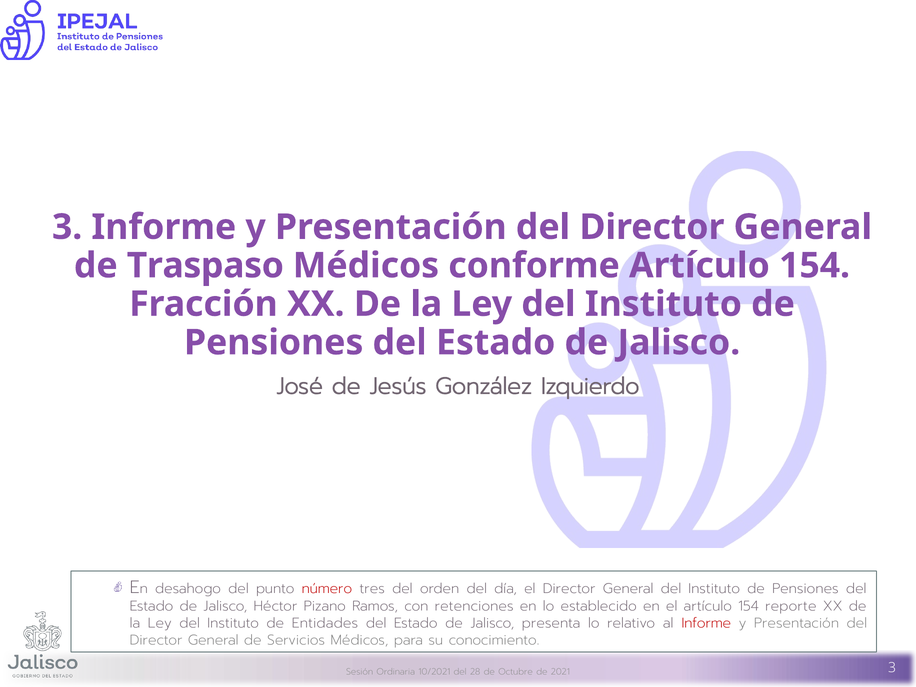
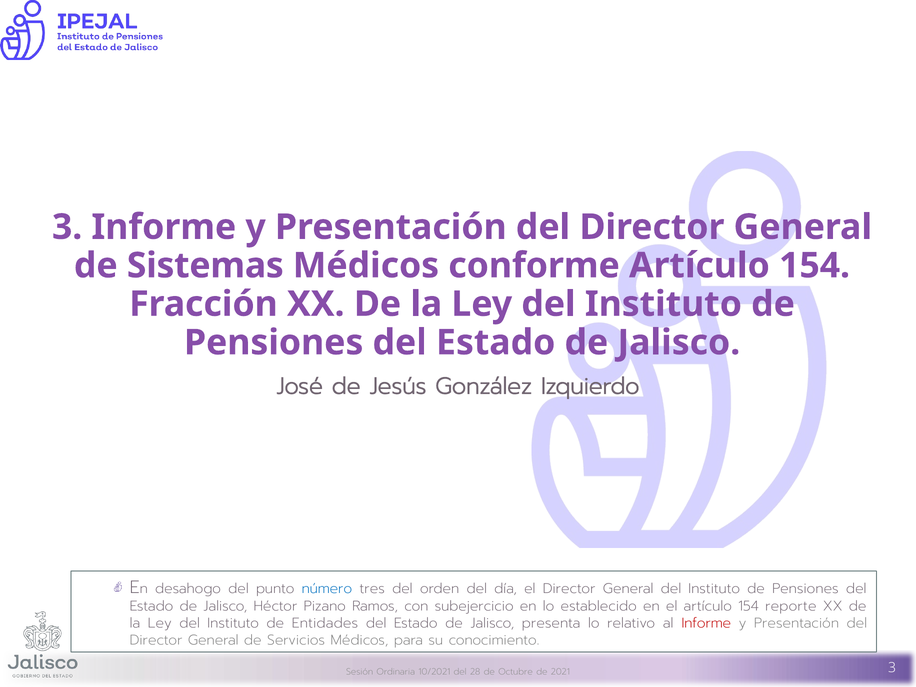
Traspaso: Traspaso -> Sistemas
número colour: red -> blue
retenciones: retenciones -> subejercicio
